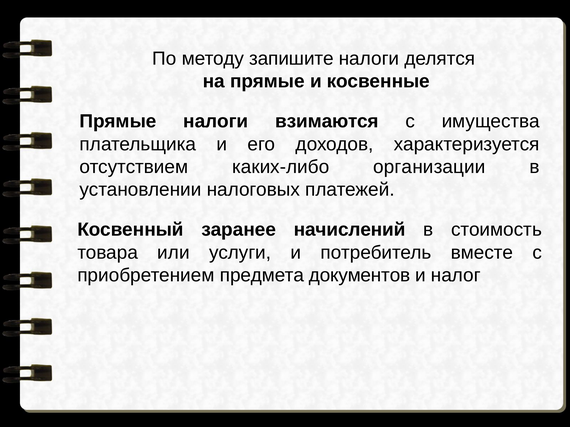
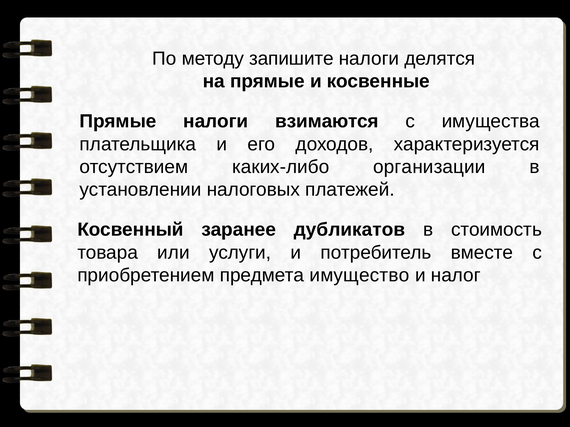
начислений: начислений -> дубликатов
документов: документов -> имущество
